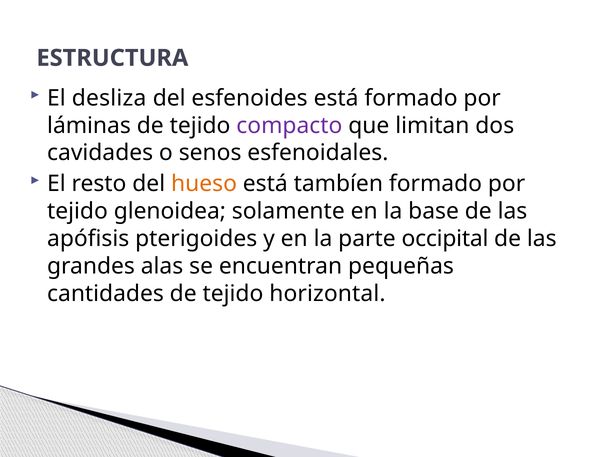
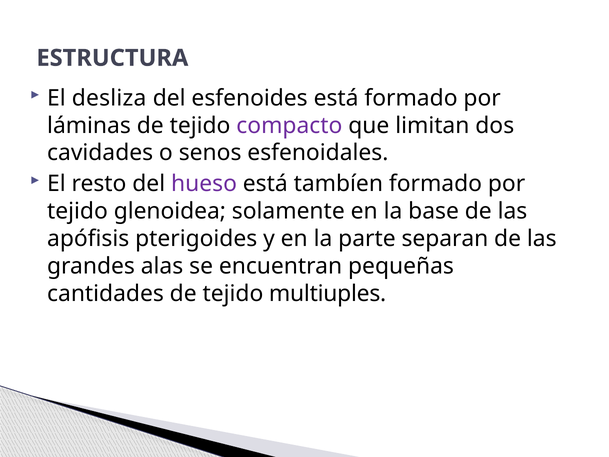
hueso colour: orange -> purple
occipital: occipital -> separan
horizontal: horizontal -> multiuples
